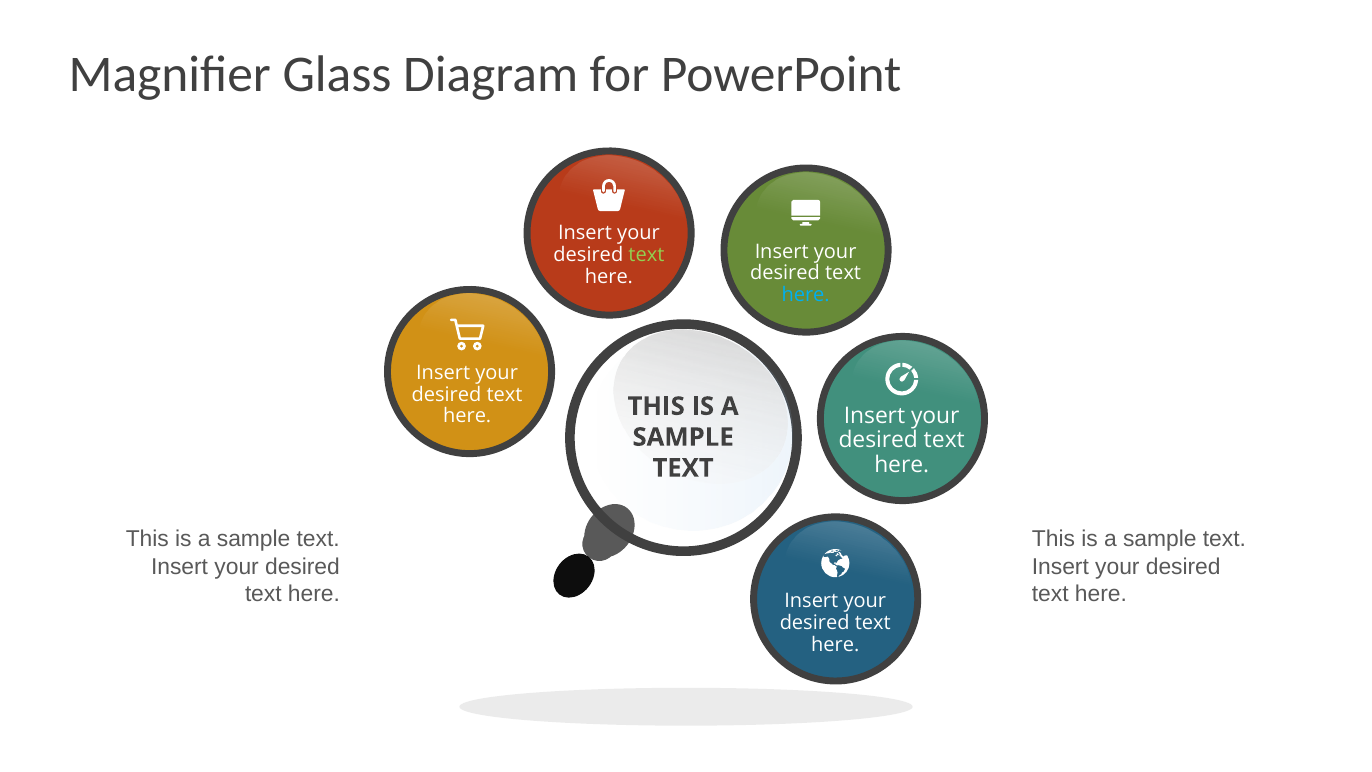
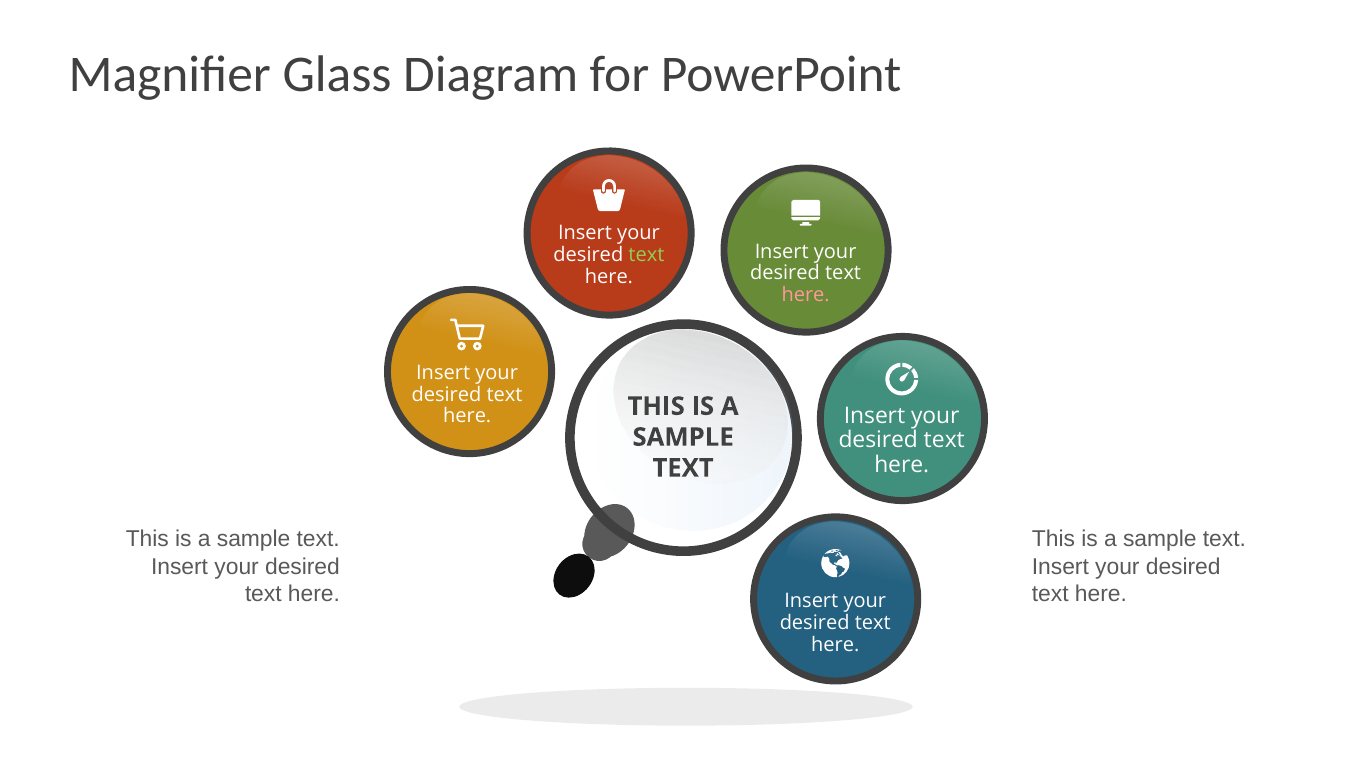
here at (806, 295) colour: light blue -> pink
